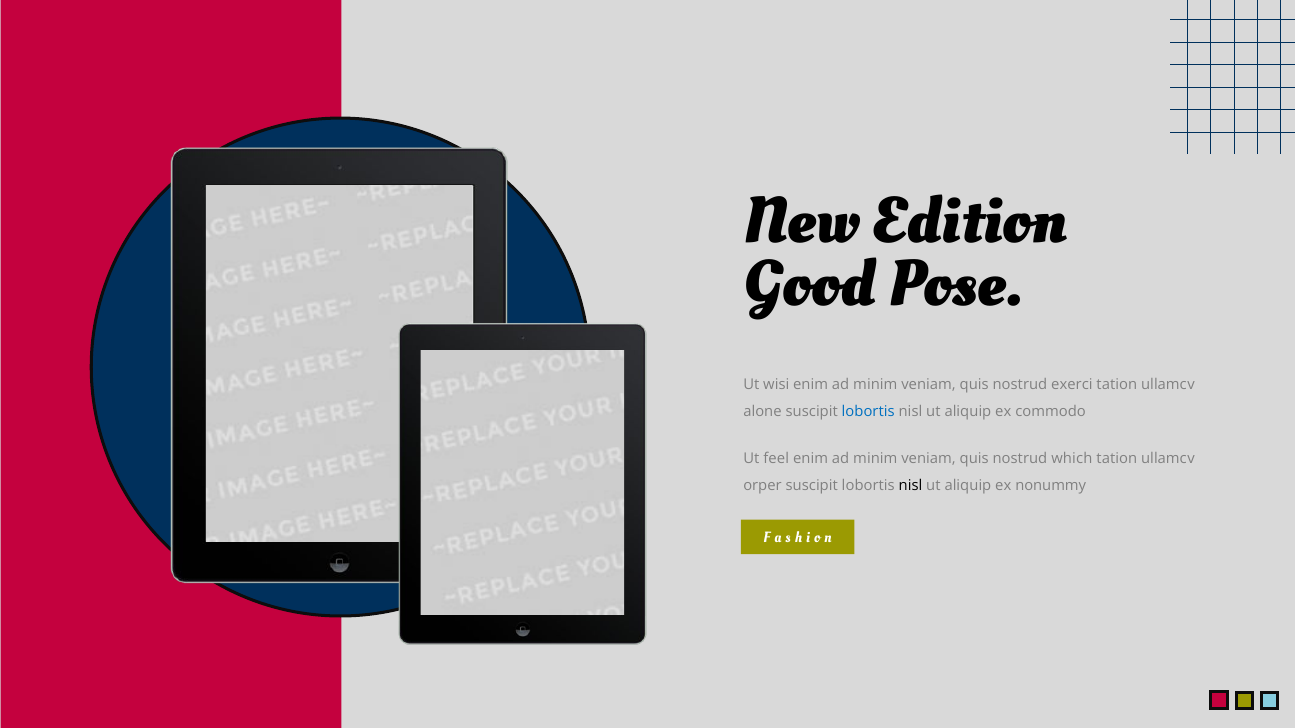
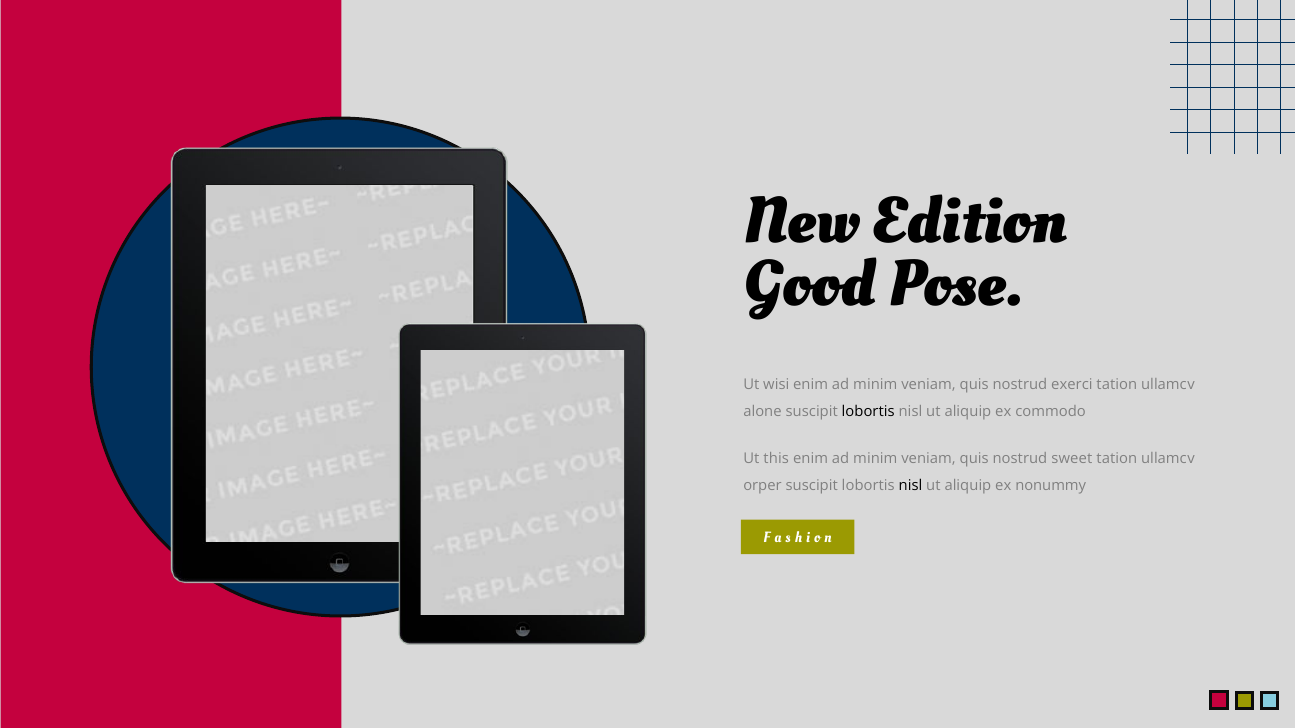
lobortis at (868, 412) colour: blue -> black
feel: feel -> this
which: which -> sweet
